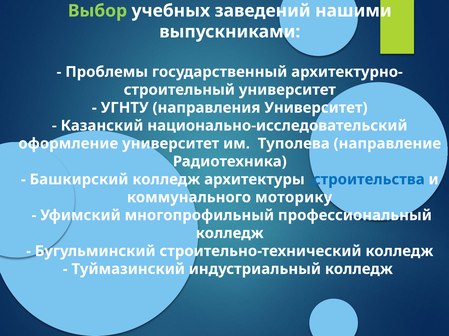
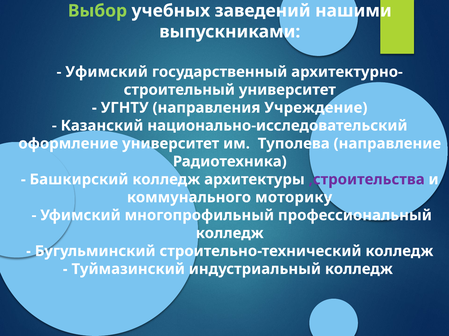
Проблемы at (107, 72): Проблемы -> Уфимский
направления Университет: Университет -> Учреждение
,строительства colour: blue -> purple
